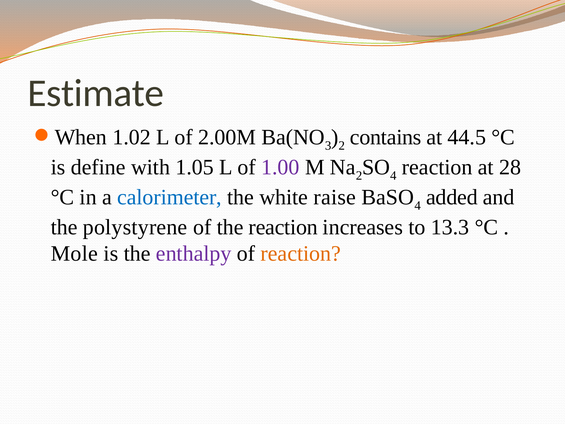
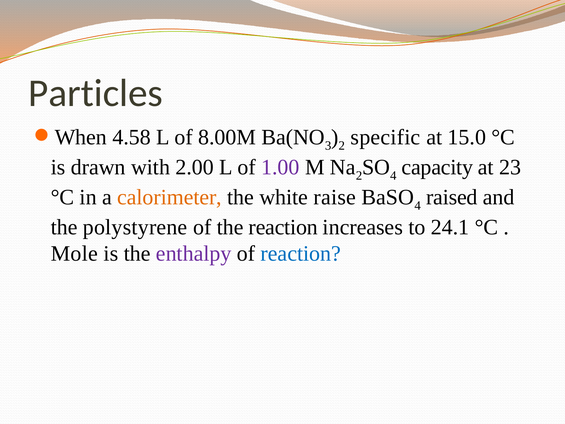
Estimate: Estimate -> Particles
1.02: 1.02 -> 4.58
2.00M: 2.00M -> 8.00M
contains: contains -> specific
44.5: 44.5 -> 15.0
define: define -> drawn
1.05: 1.05 -> 2.00
reaction at (437, 167): reaction -> capacity
28: 28 -> 23
calorimeter colour: blue -> orange
added: added -> raised
13.3: 13.3 -> 24.1
reaction at (301, 253) colour: orange -> blue
